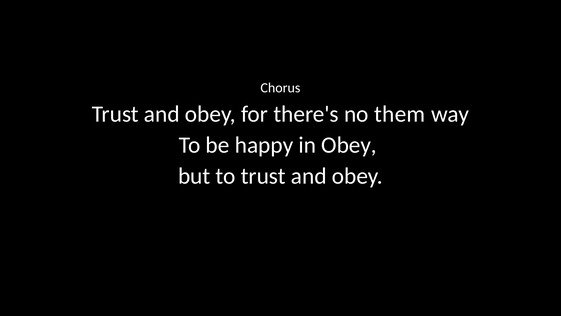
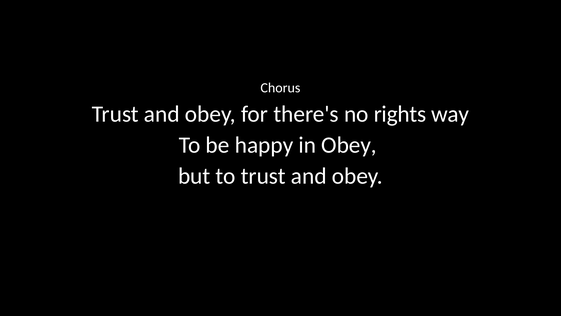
them: them -> rights
